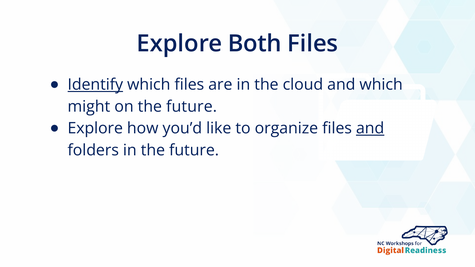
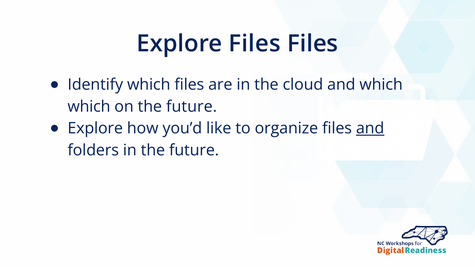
Explore Both: Both -> Files
Identify underline: present -> none
might at (89, 107): might -> which
